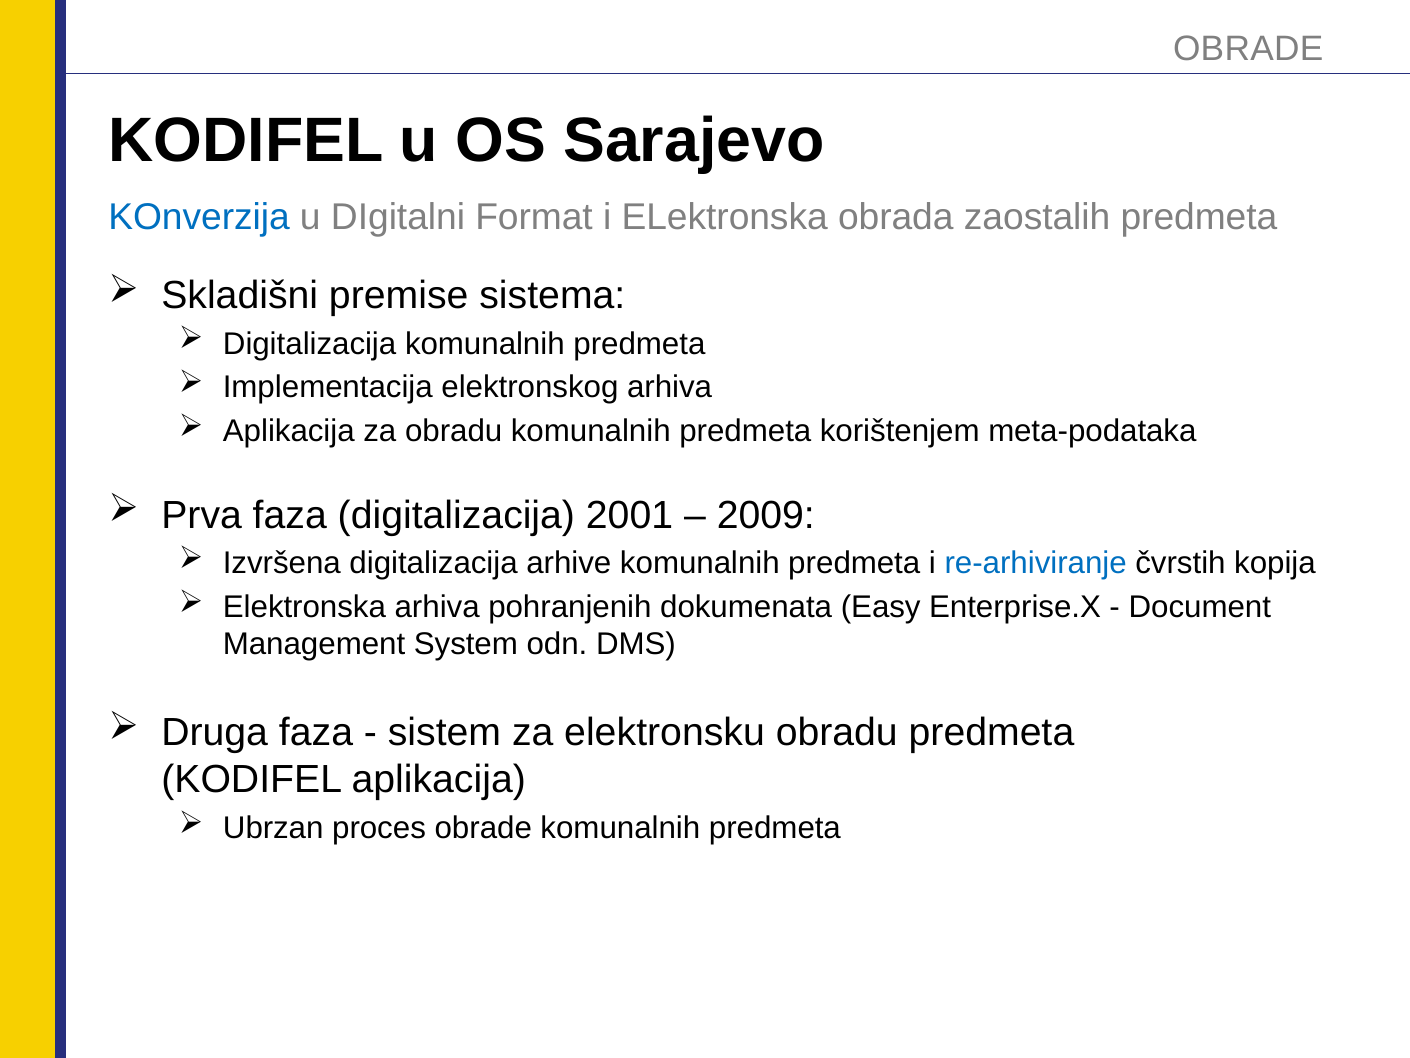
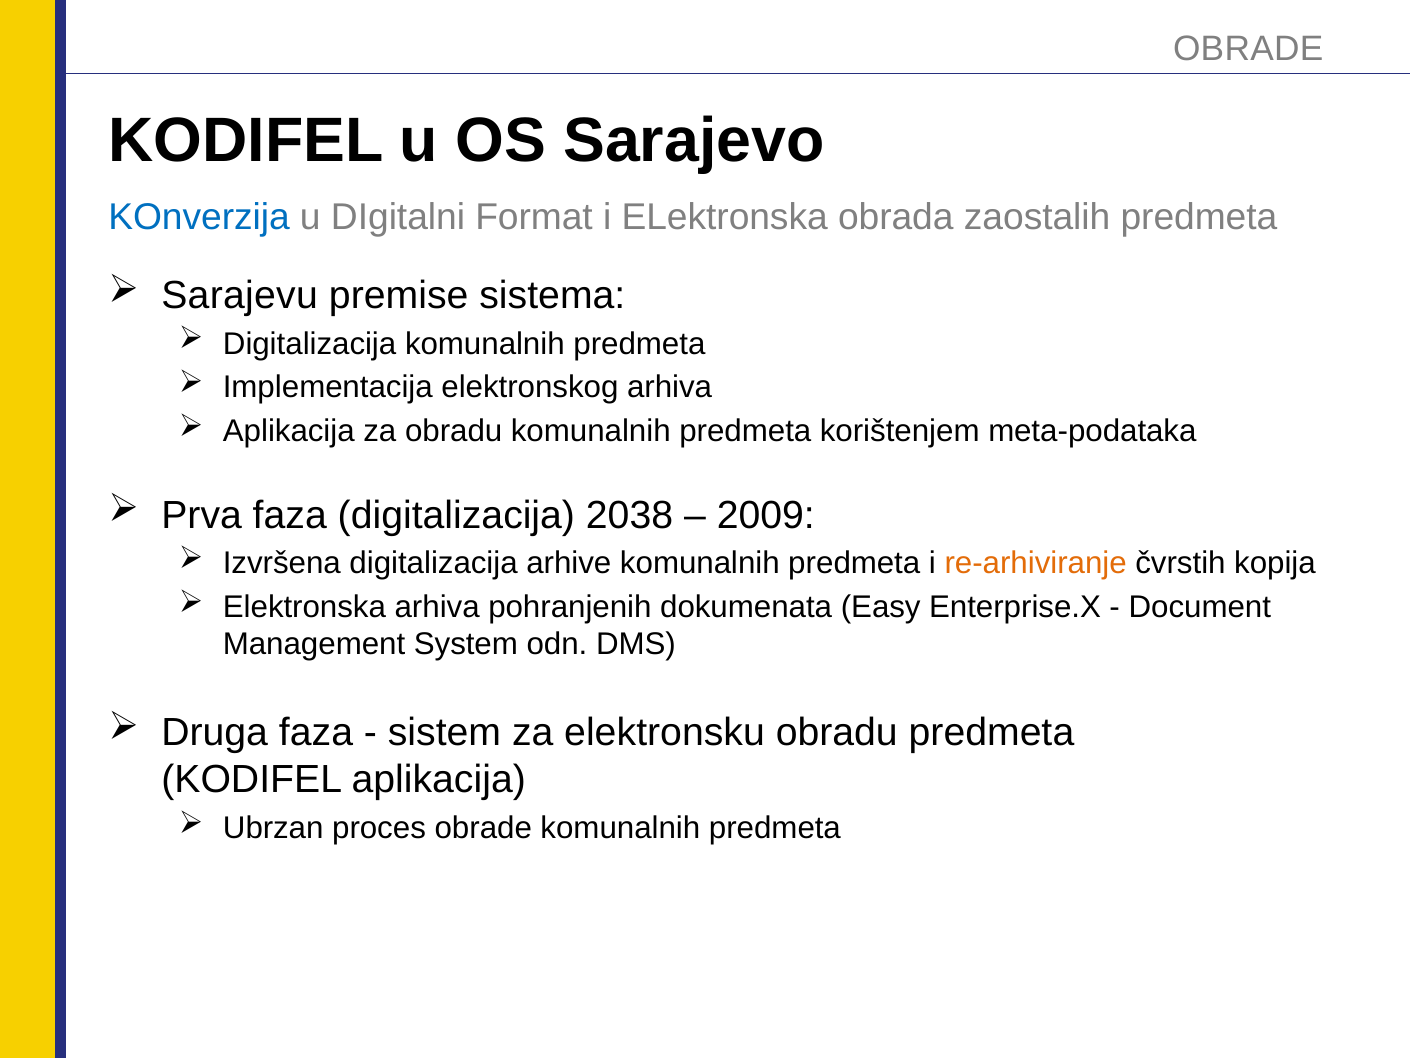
Skladišni: Skladišni -> Sarajevu
2001: 2001 -> 2038
re-arhiviranje colour: blue -> orange
